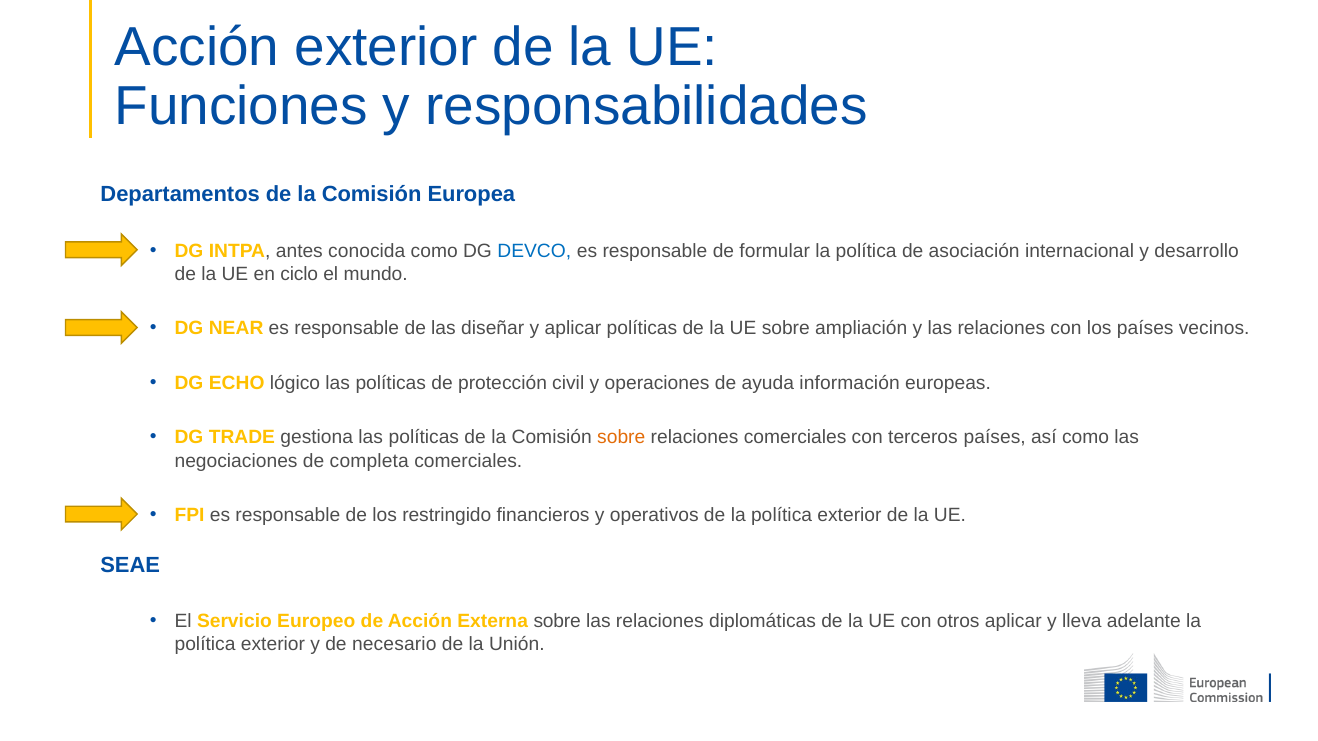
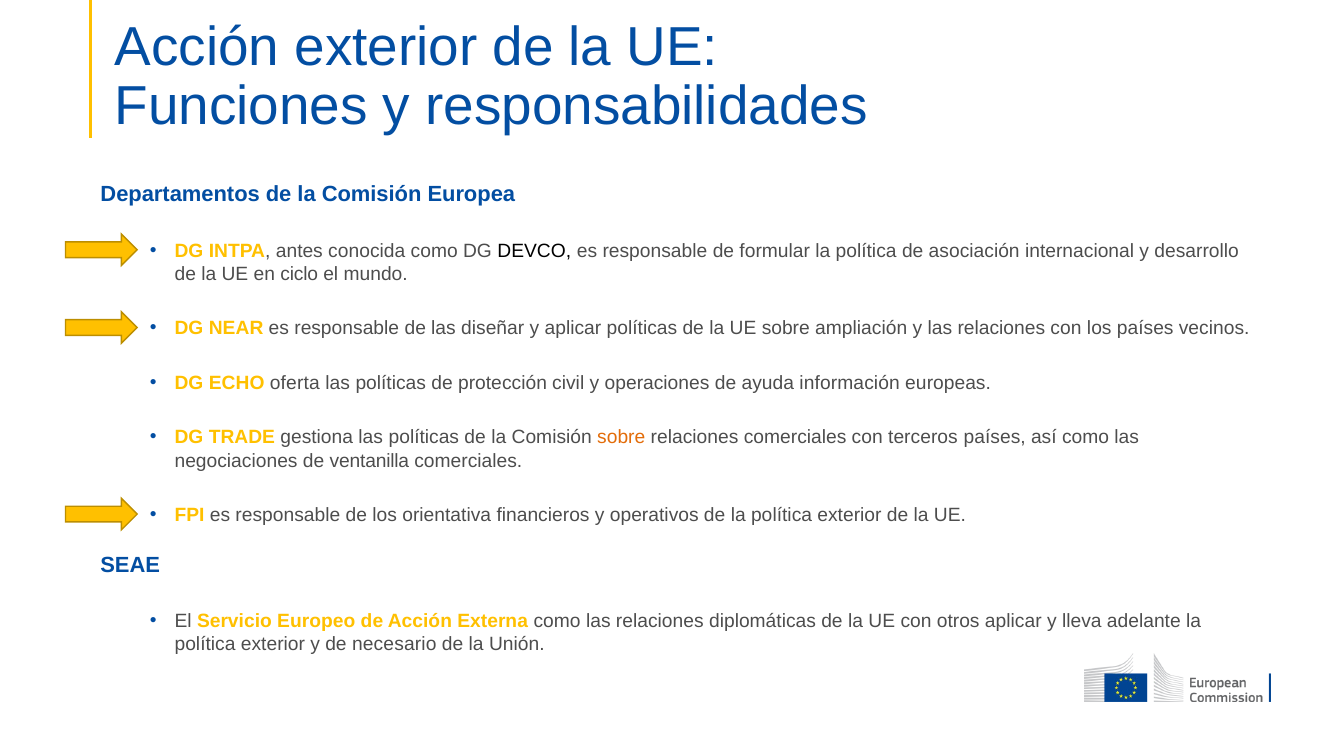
DEVCO colour: blue -> black
lógico: lógico -> oferta
completa: completa -> ventanilla
restringido: restringido -> orientativa
Externa sobre: sobre -> como
